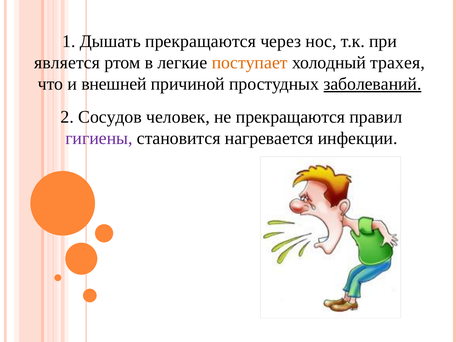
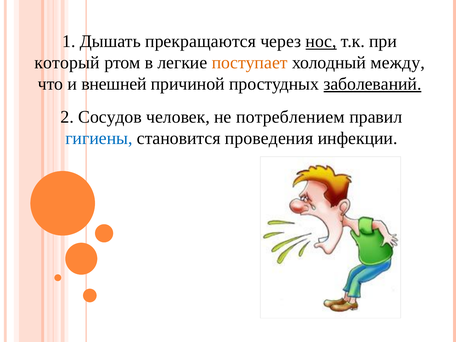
нос underline: none -> present
является: является -> который
трахея: трахея -> между
не прекращаются: прекращаются -> потреблением
гигиены colour: purple -> blue
нагревается: нагревается -> проведения
